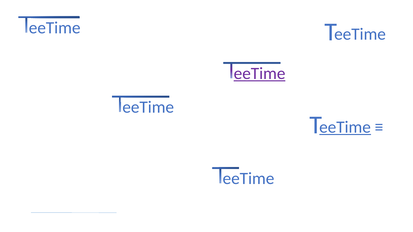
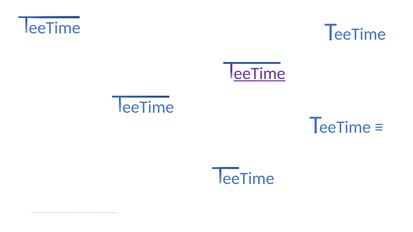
eeTime at (345, 127) underline: present -> none
